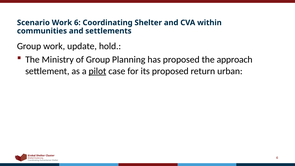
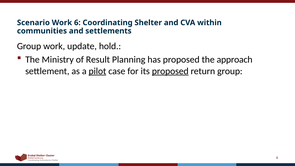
of Group: Group -> Result
proposed at (170, 71) underline: none -> present
return urban: urban -> group
